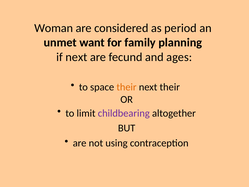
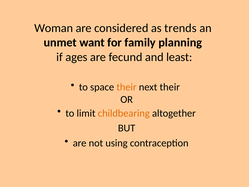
period: period -> trends
if next: next -> ages
ages: ages -> least
childbearing colour: purple -> orange
